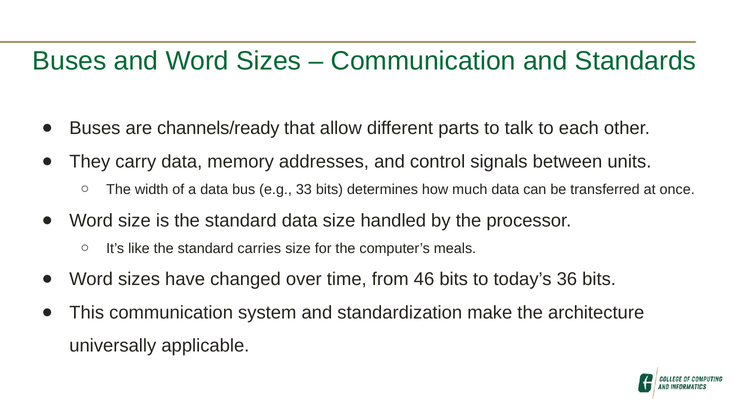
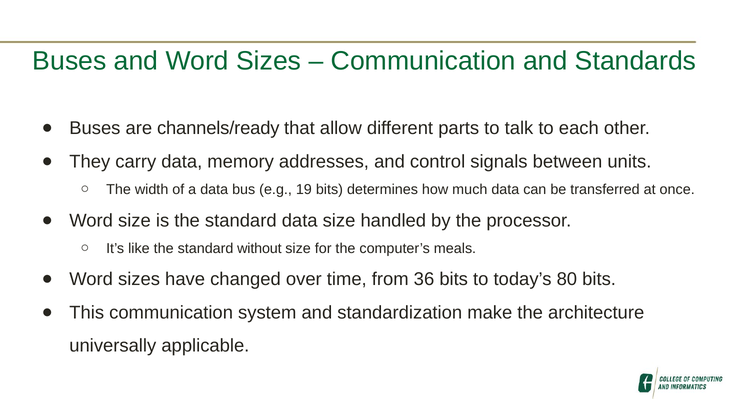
33: 33 -> 19
carries: carries -> without
46: 46 -> 36
36: 36 -> 80
